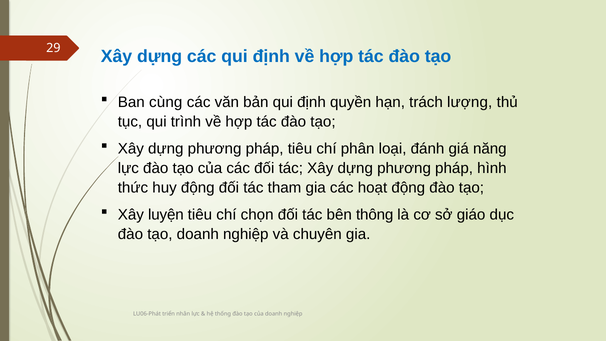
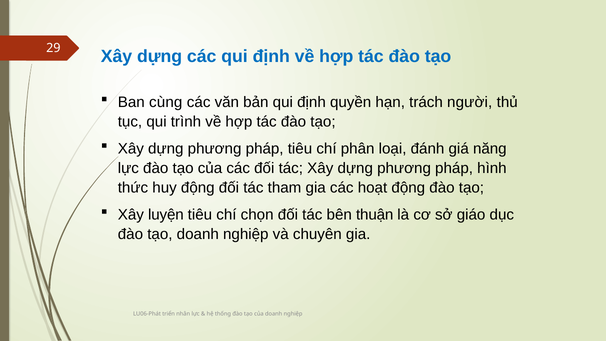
lượng: lượng -> người
thông: thông -> thuận
